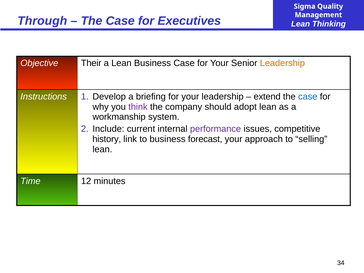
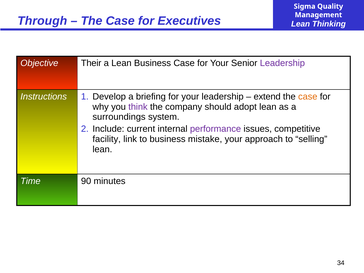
Leadership at (282, 63) colour: orange -> purple
case at (308, 97) colour: blue -> orange
workmanship: workmanship -> surroundings
history: history -> facility
forecast: forecast -> mistake
12: 12 -> 90
